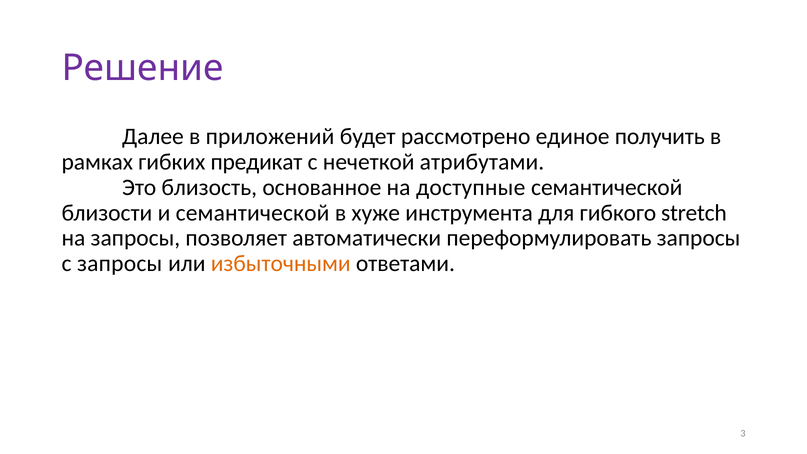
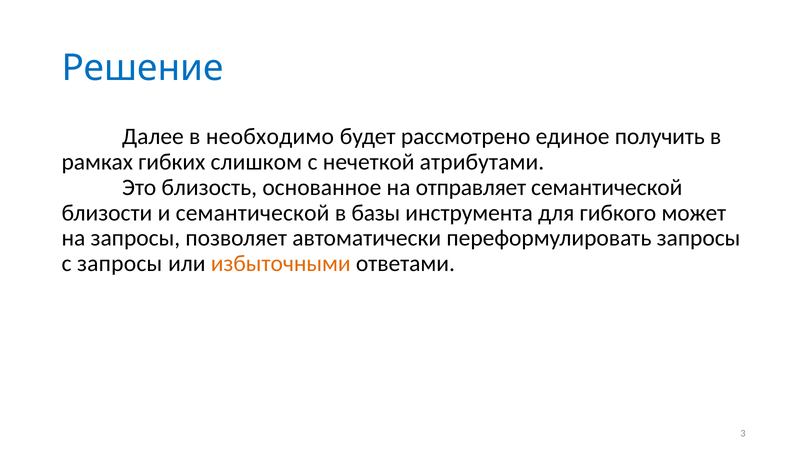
Решение colour: purple -> blue
приложений: приложений -> необходимо
предикат: предикат -> слишком
доступные: доступные -> отправляет
хуже: хуже -> базы
stretch: stretch -> может
